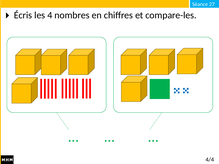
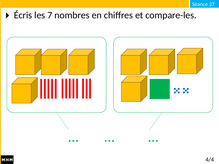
4: 4 -> 7
